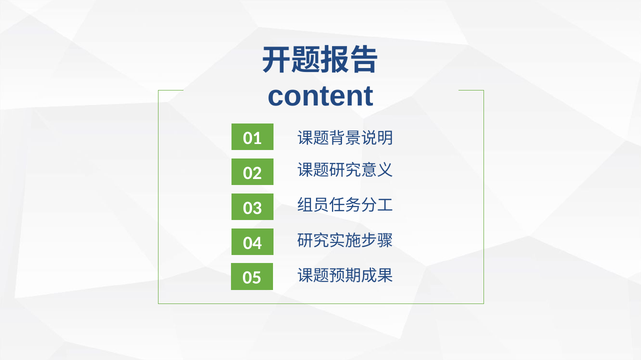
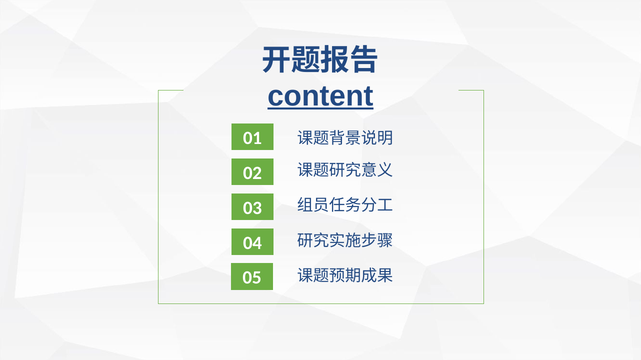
content underline: none -> present
